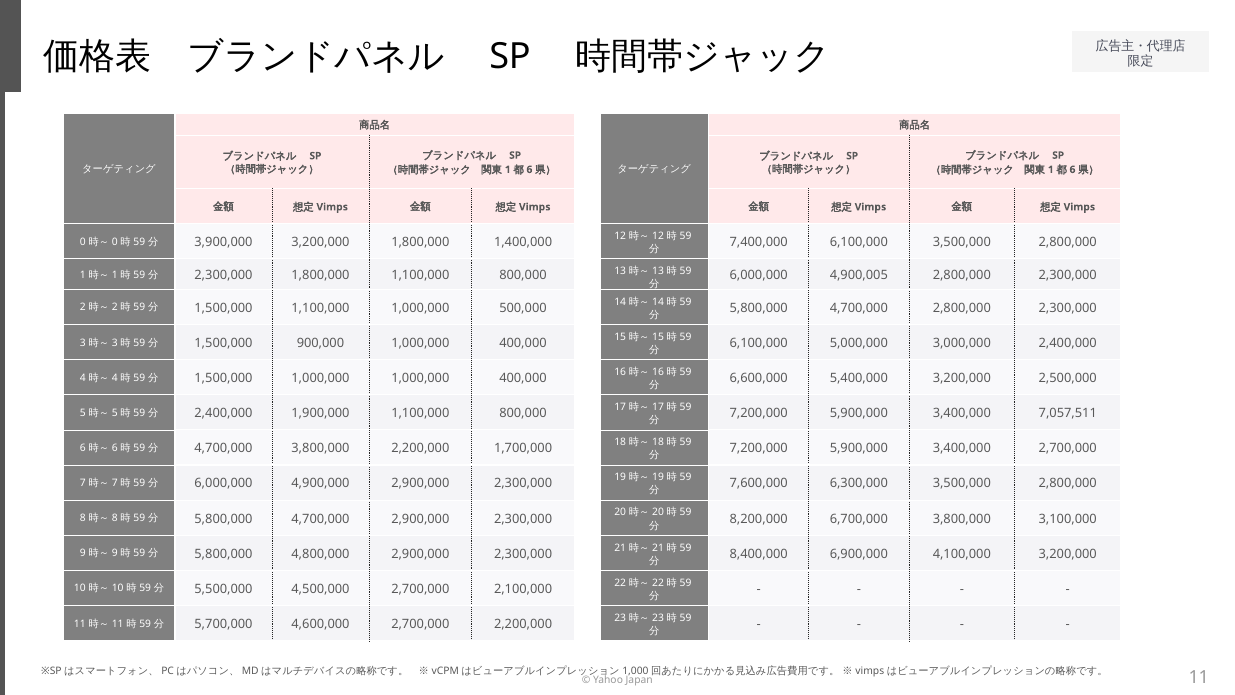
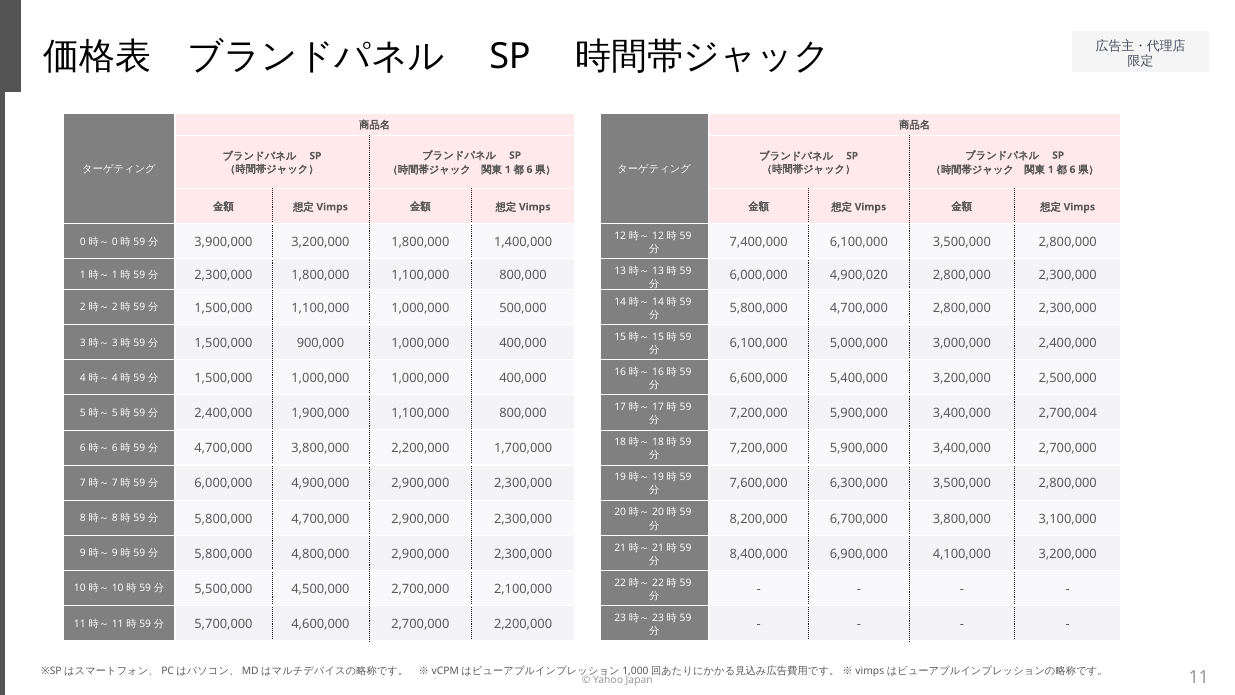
4,900,005: 4,900,005 -> 4,900,020
7,057,511: 7,057,511 -> 2,700,004
